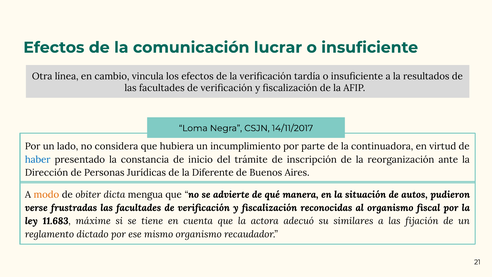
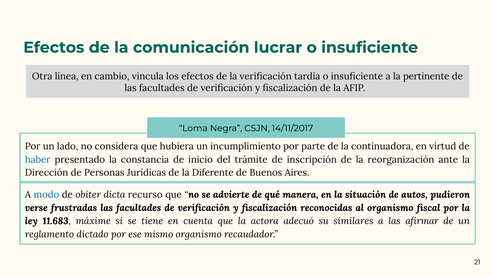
resultados: resultados -> pertinente
modo colour: orange -> blue
mengua: mengua -> recurso
fijación: fijación -> afirmar
